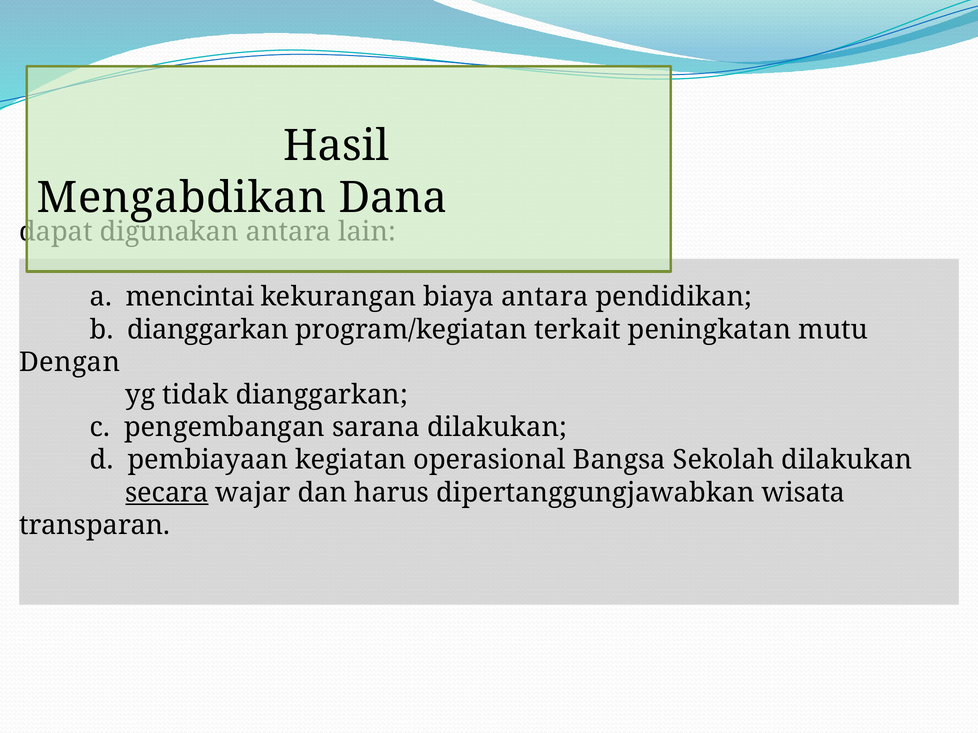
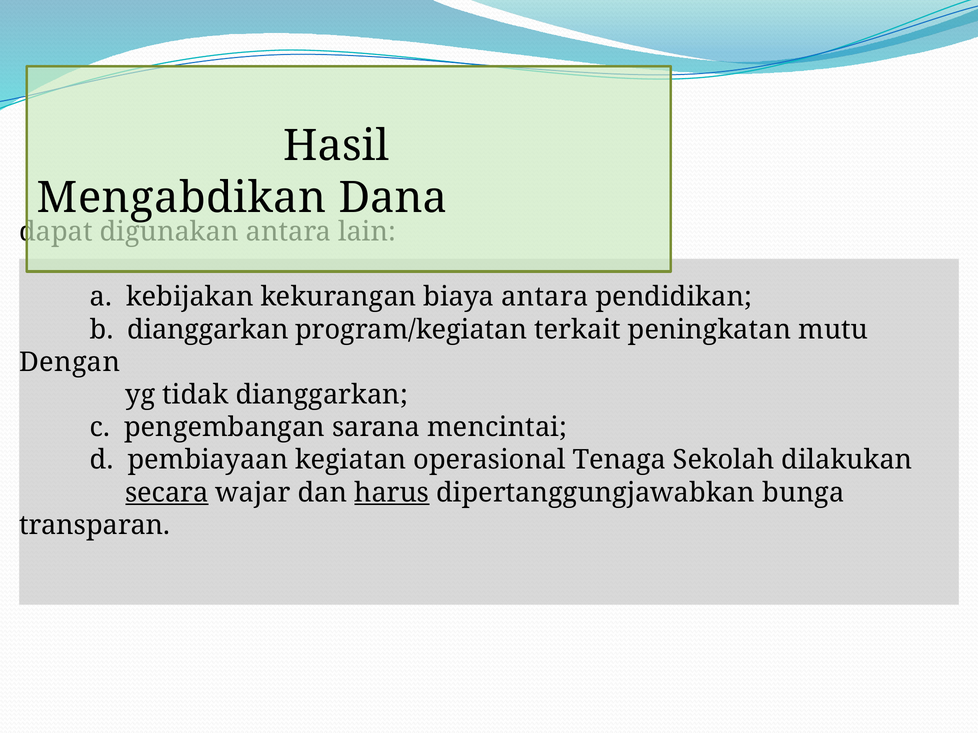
mencintai: mencintai -> kebijakan
sarana dilakukan: dilakukan -> mencintai
Bangsa: Bangsa -> Tenaga
harus underline: none -> present
wisata: wisata -> bunga
